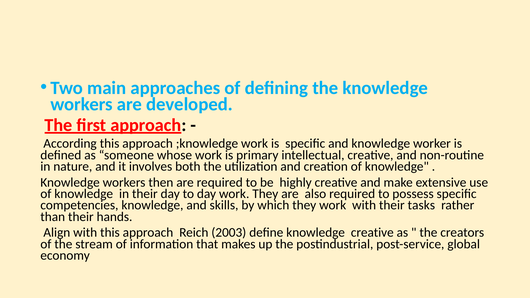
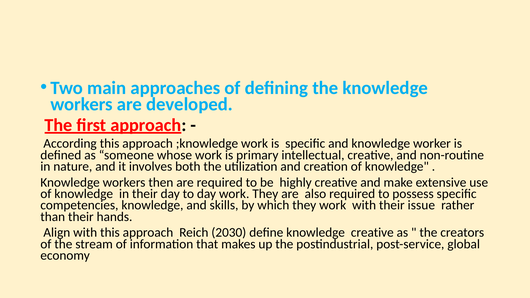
tasks: tasks -> issue
2003: 2003 -> 2030
